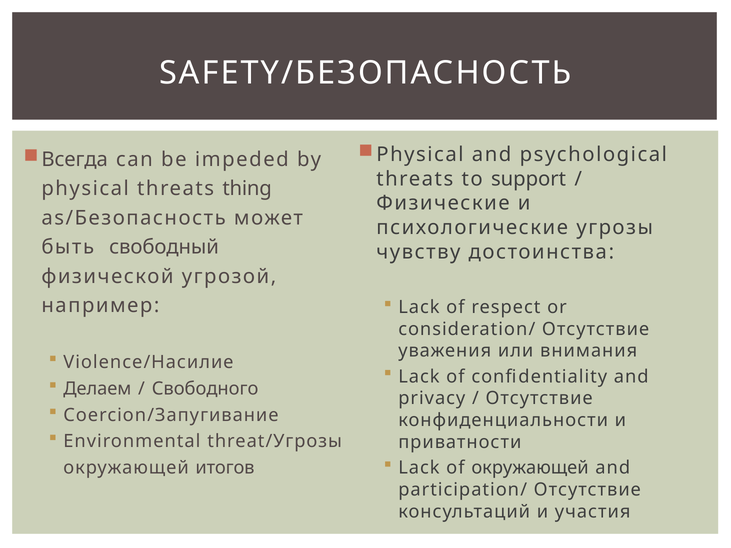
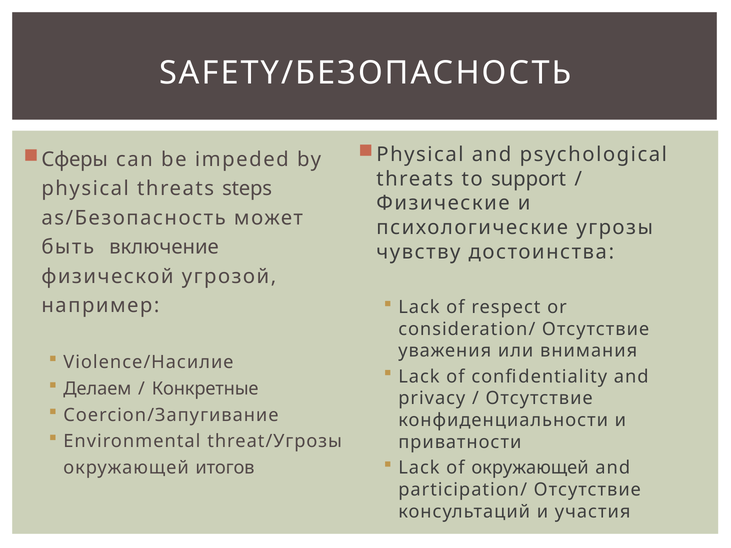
Всегда: Всегда -> Сферы
thing: thing -> steps
свободный: свободный -> включение
Свободного: Свободного -> Конкретные
